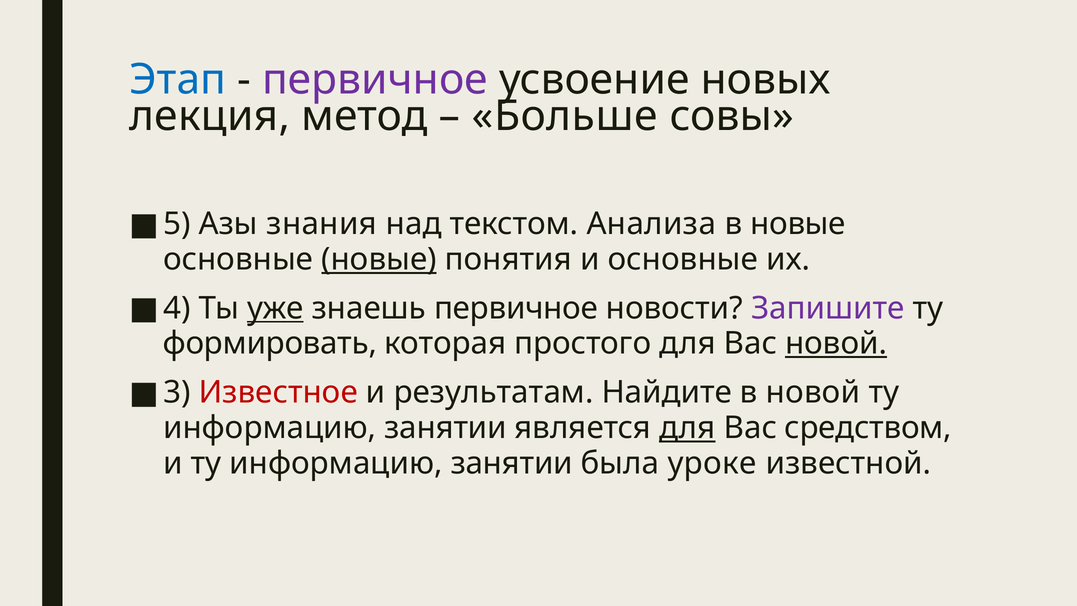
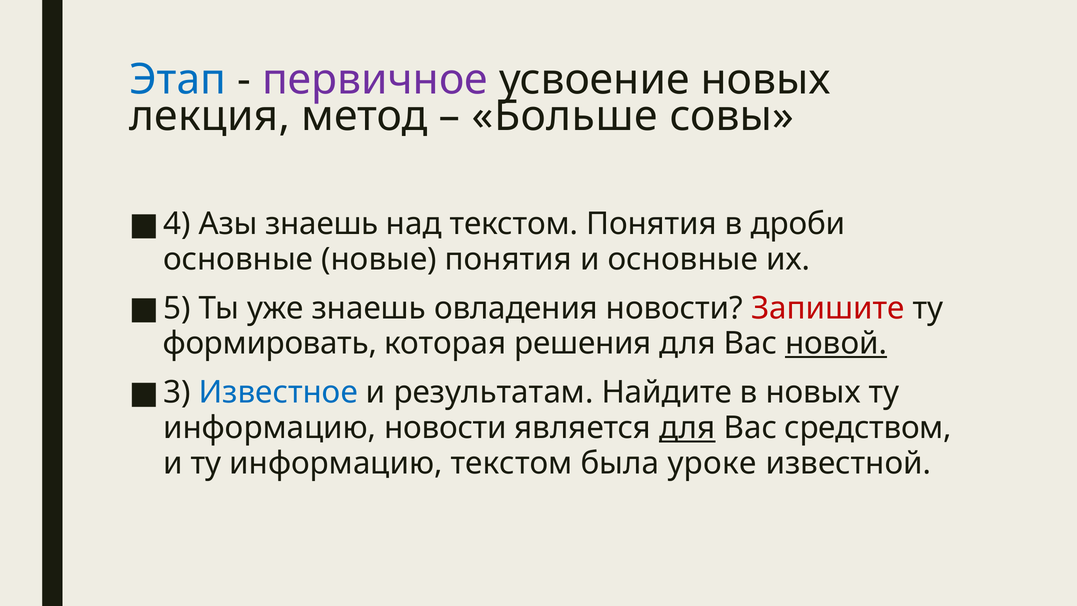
5: 5 -> 4
Азы знания: знания -> знаешь
текстом Анализа: Анализа -> Понятия
в новые: новые -> дроби
новые at (379, 259) underline: present -> none
4: 4 -> 5
уже underline: present -> none
знаешь первичное: первичное -> овладения
Запишите colour: purple -> red
простого: простого -> решения
Известное colour: red -> blue
в новой: новой -> новых
занятии at (446, 428): занятии -> новости
и ту информацию занятии: занятии -> текстом
